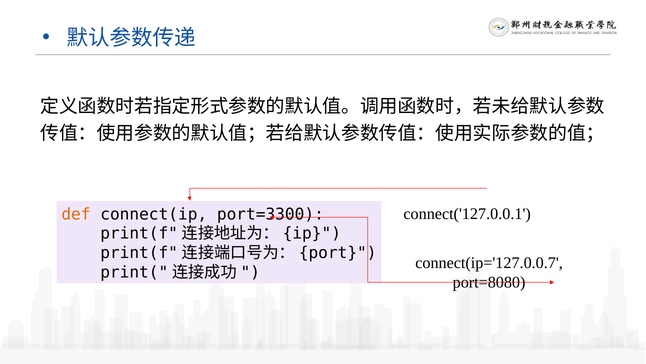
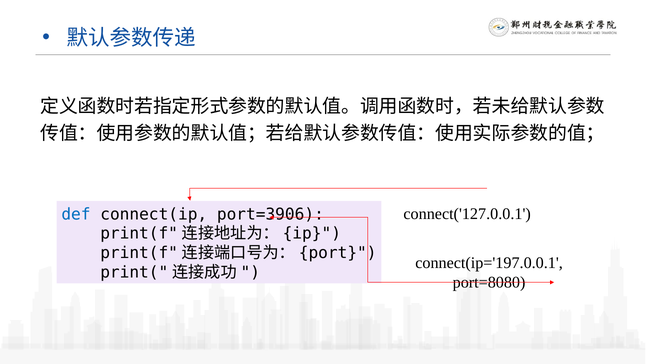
def colour: orange -> blue
port=3300: port=3300 -> port=3906
connect(ip='127.0.0.7: connect(ip='127.0.0.7 -> connect(ip='197.0.0.1
